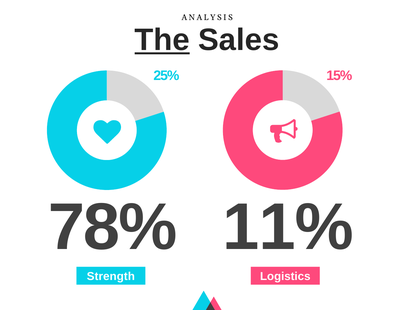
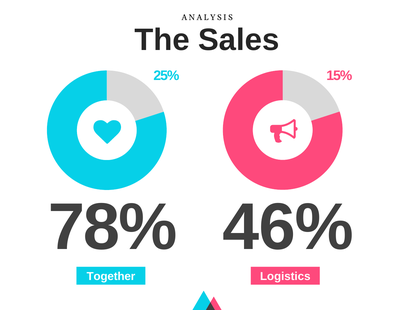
The underline: present -> none
11%: 11% -> 46%
Strength: Strength -> Together
